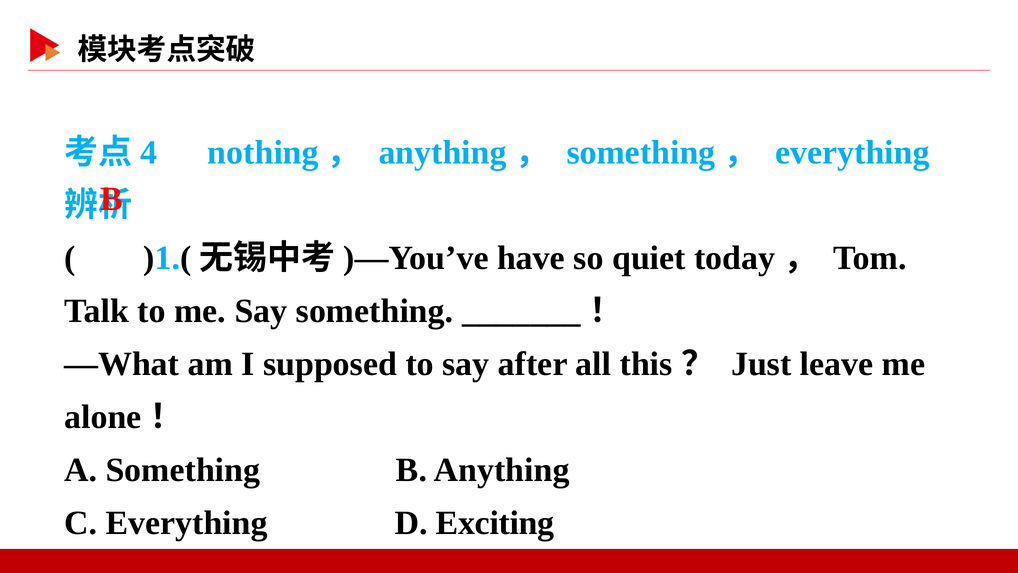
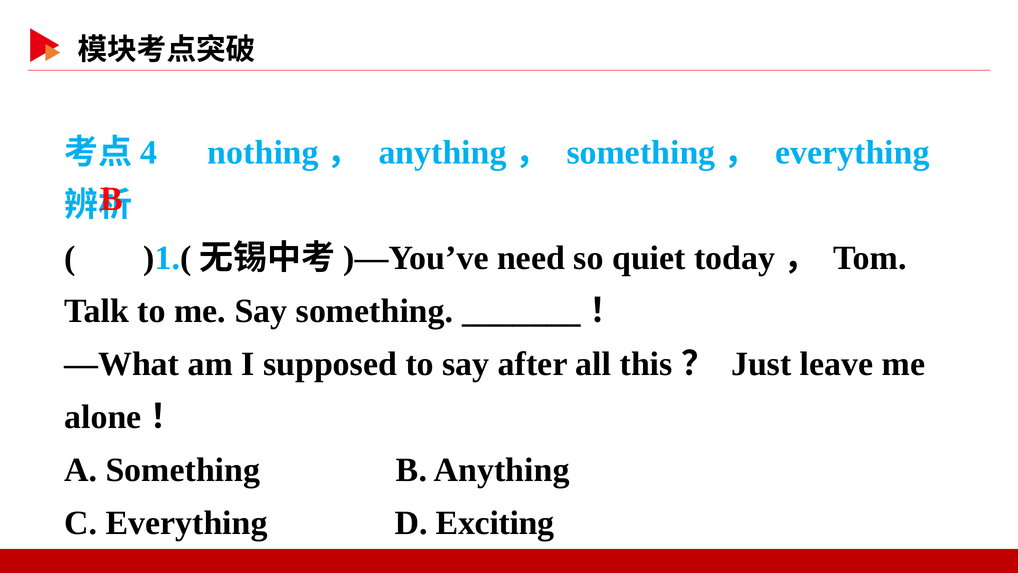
have: have -> need
